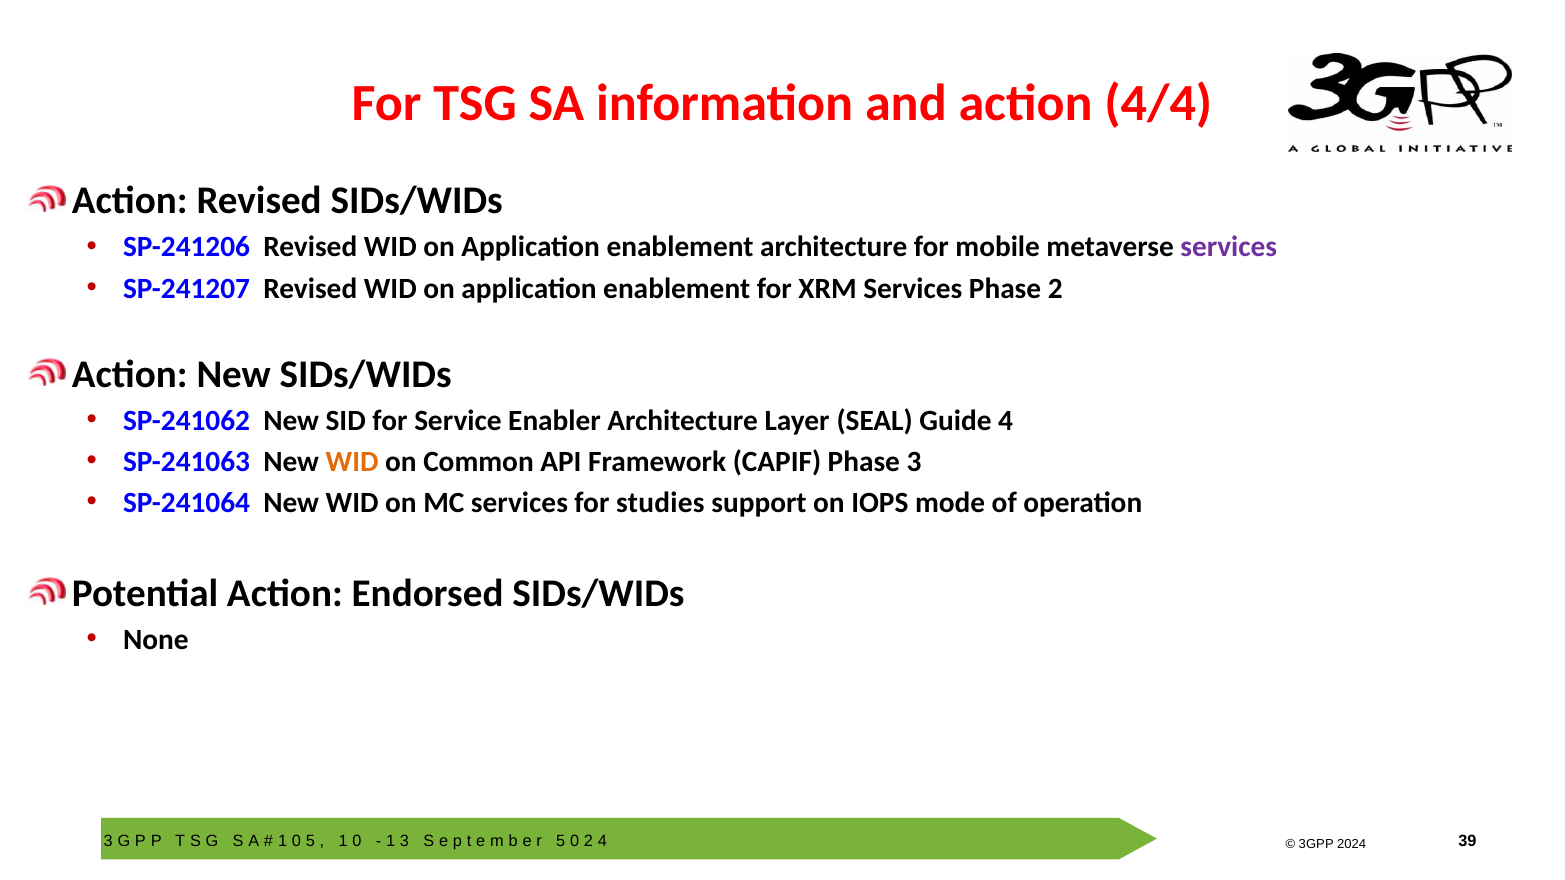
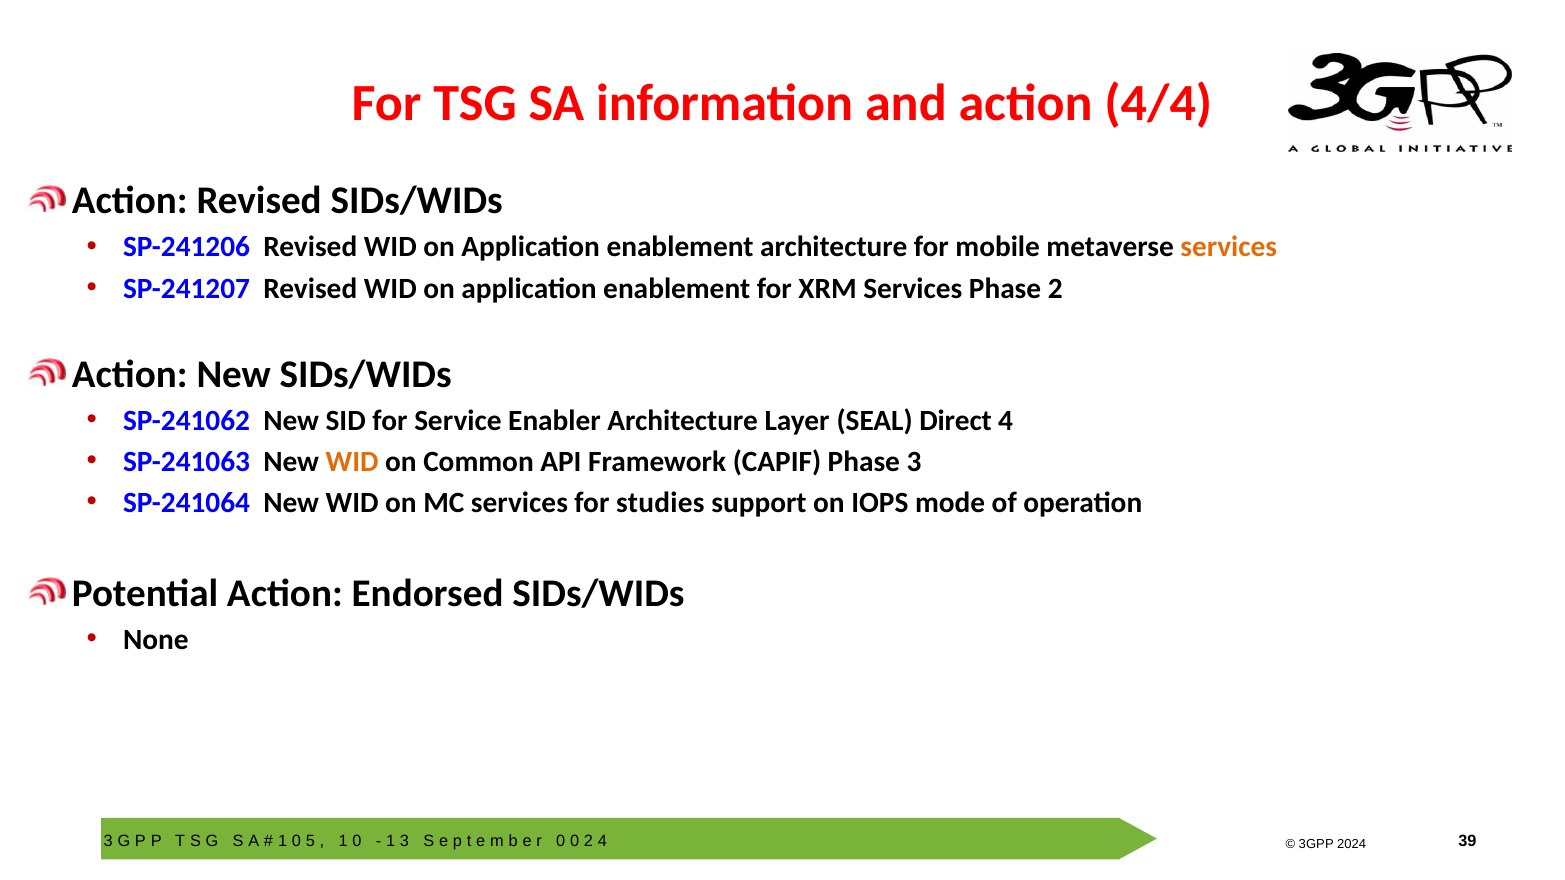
services at (1229, 247) colour: purple -> orange
Guide: Guide -> Direct
5 at (561, 842): 5 -> 0
